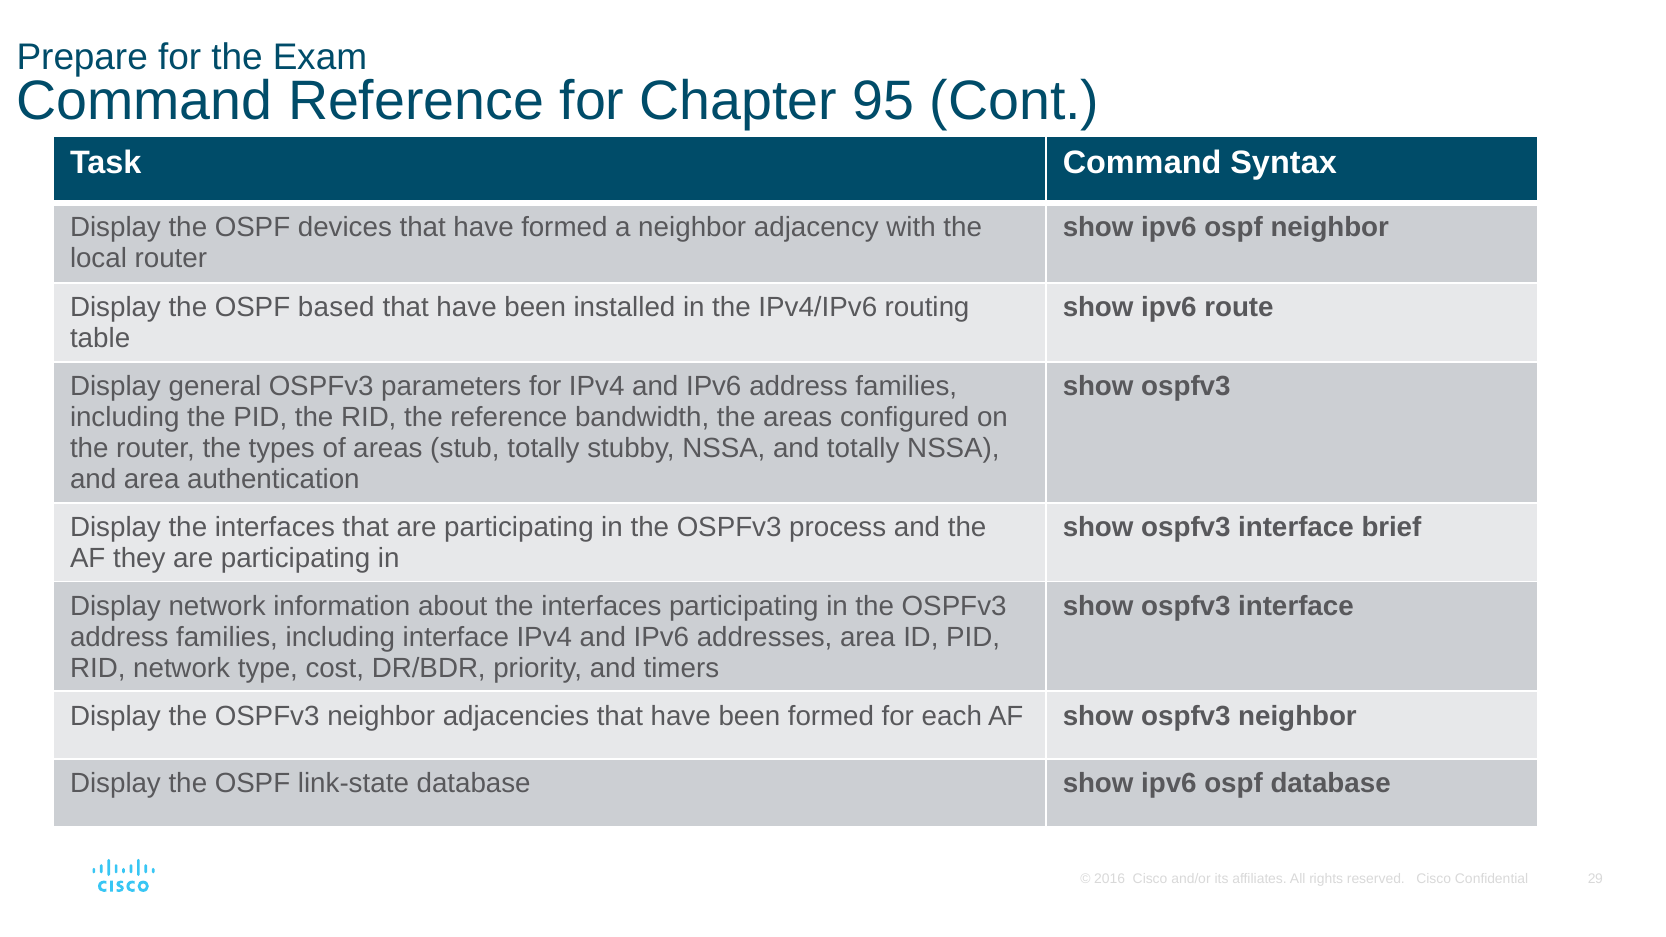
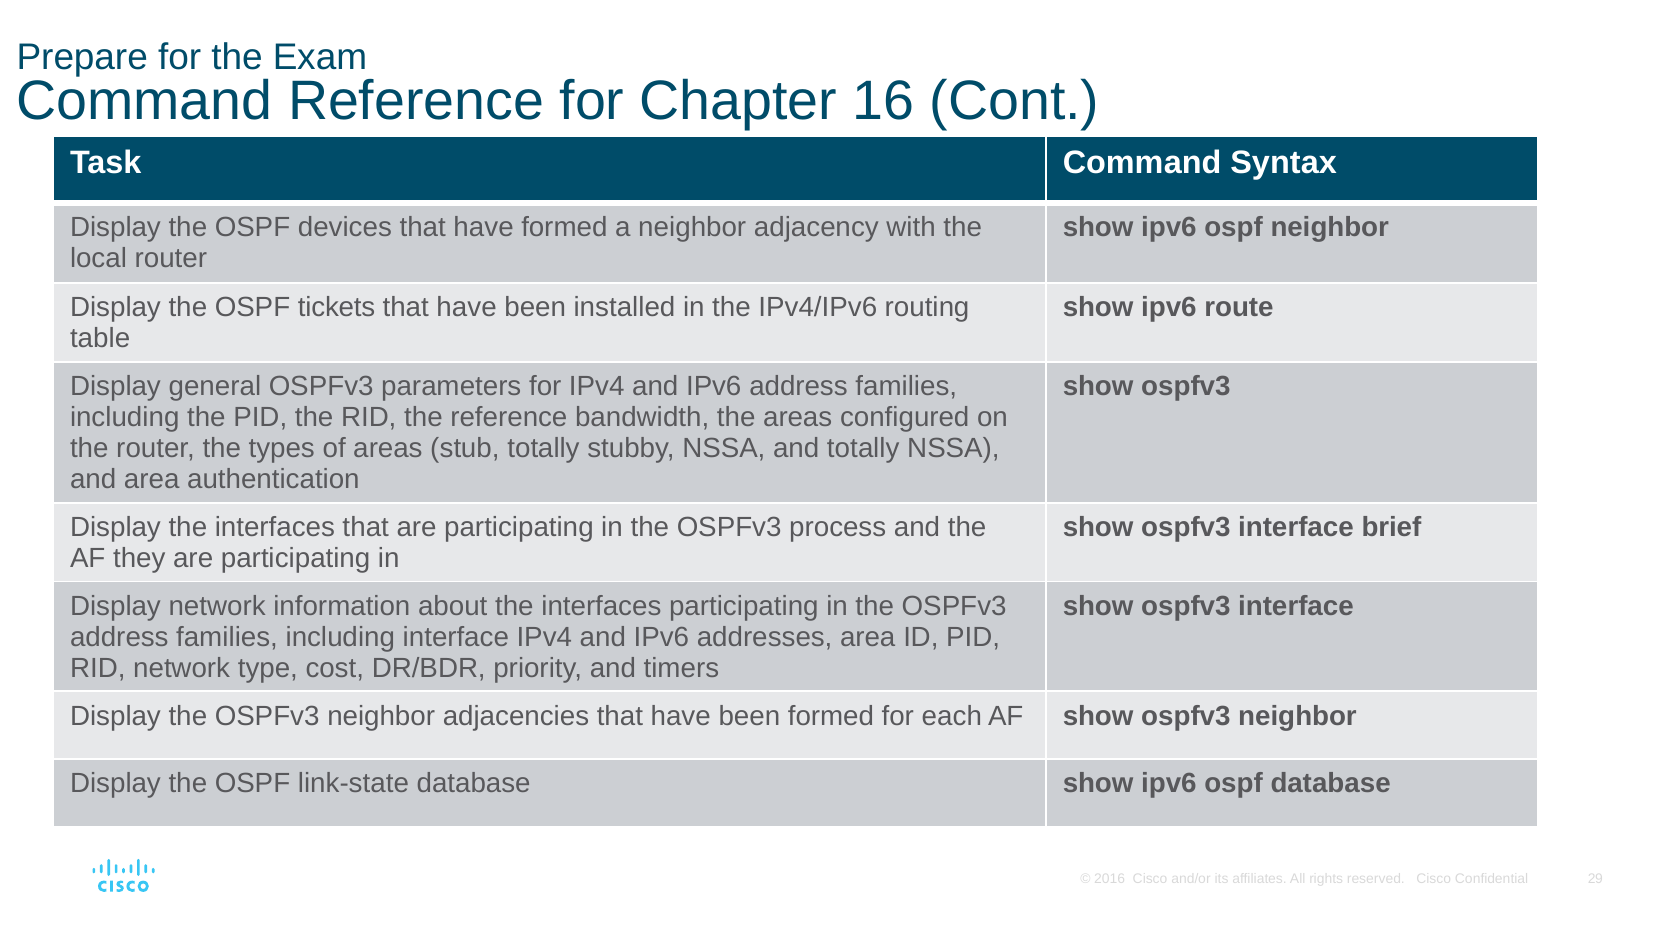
95: 95 -> 16
based: based -> tickets
